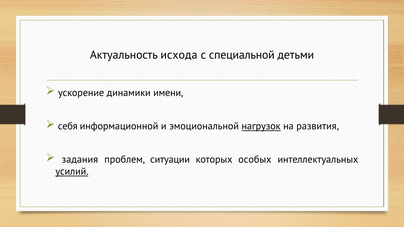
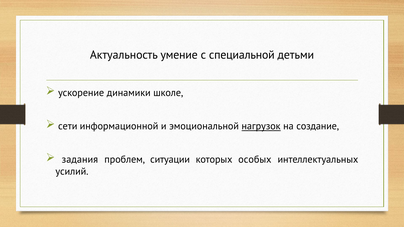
исхода: исхода -> умение
имени: имени -> школе
себя: себя -> сети
развития: развития -> создание
усилий underline: present -> none
